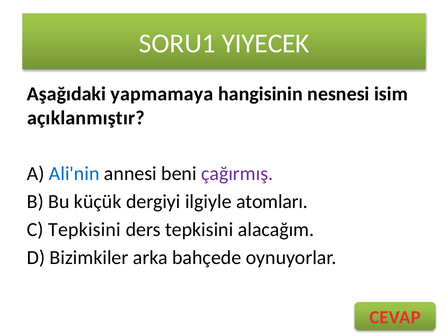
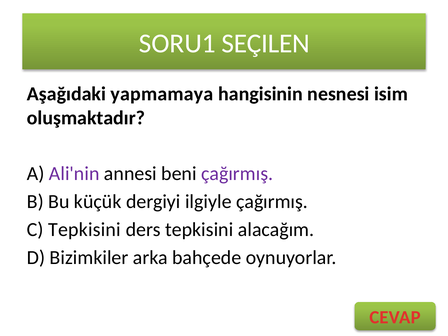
YIYECEK: YIYECEK -> SEÇILEN
açıklanmıştır: açıklanmıştır -> oluşmaktadır
Ali'nin colour: blue -> purple
ilgiyle atomları: atomları -> çağırmış
